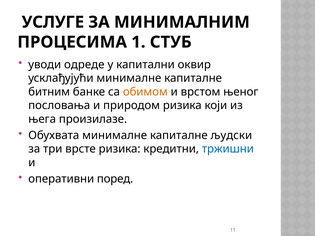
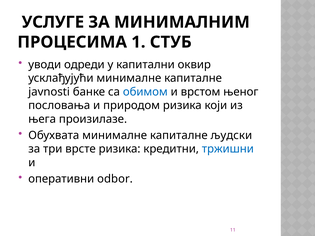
одреде: одреде -> одреди
битним: битним -> javnosti
обимом colour: orange -> blue
поред: поред -> odbor
